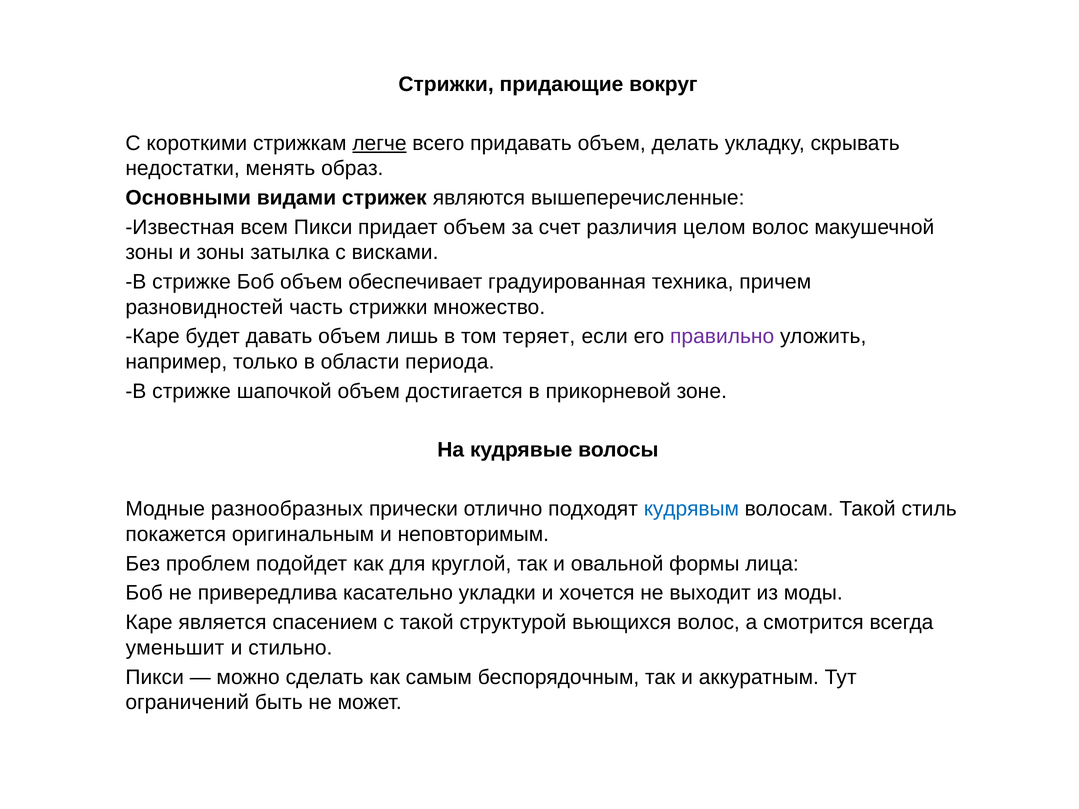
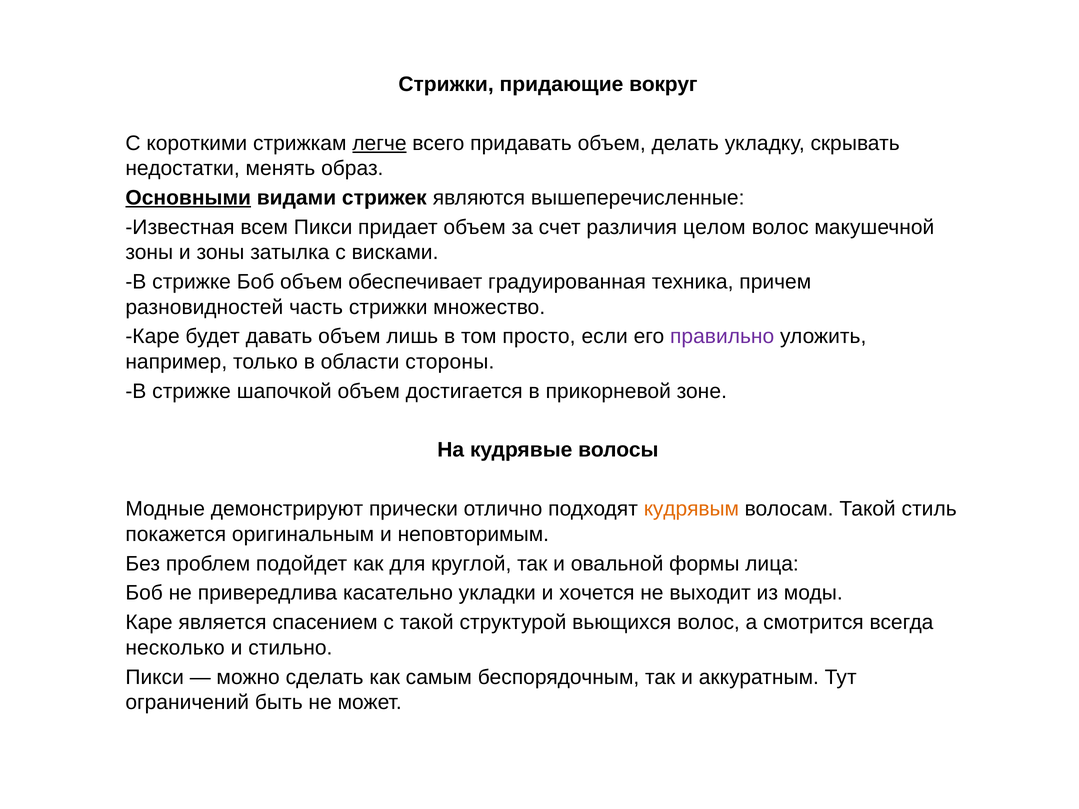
Основными underline: none -> present
теряет: теряет -> просто
периода: периода -> стороны
разнообразных: разнообразных -> демонстрируют
кудрявым colour: blue -> orange
уменьшит: уменьшит -> несколько
